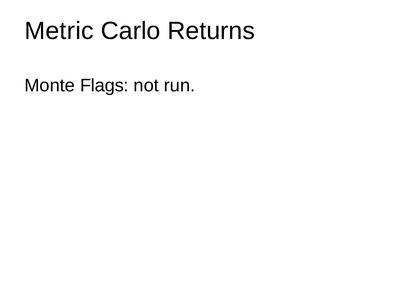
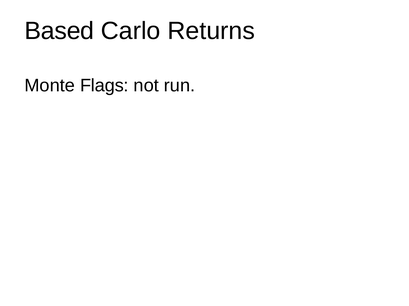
Metric: Metric -> Based
